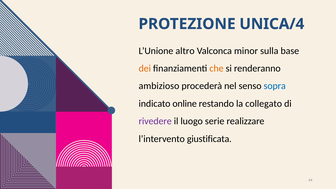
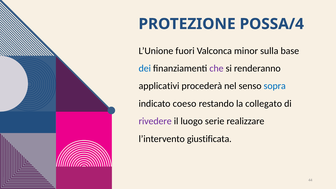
UNICA/4: UNICA/4 -> POSSA/4
altro: altro -> fuori
dei colour: orange -> blue
che colour: orange -> purple
ambizioso: ambizioso -> applicativi
online: online -> coeso
